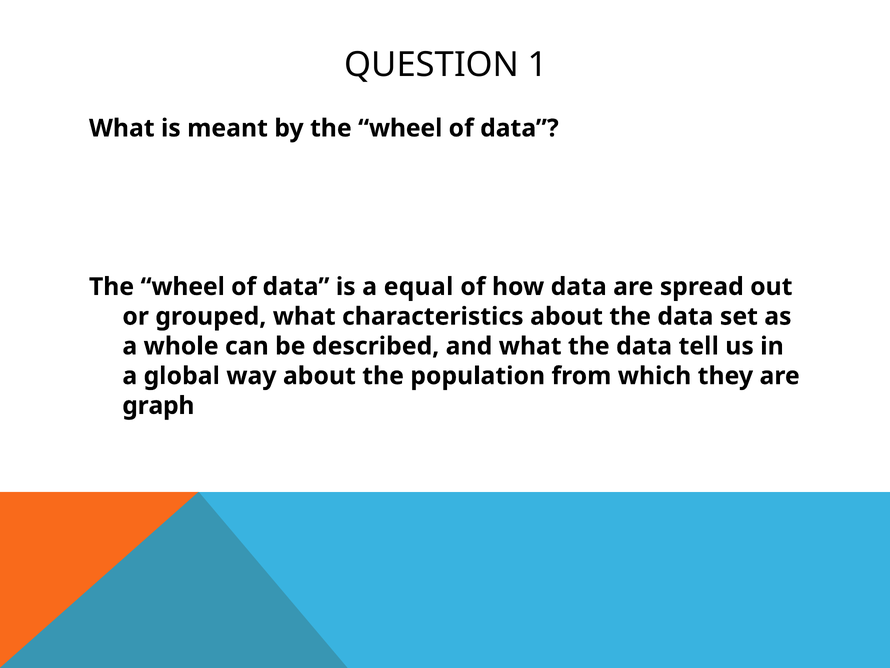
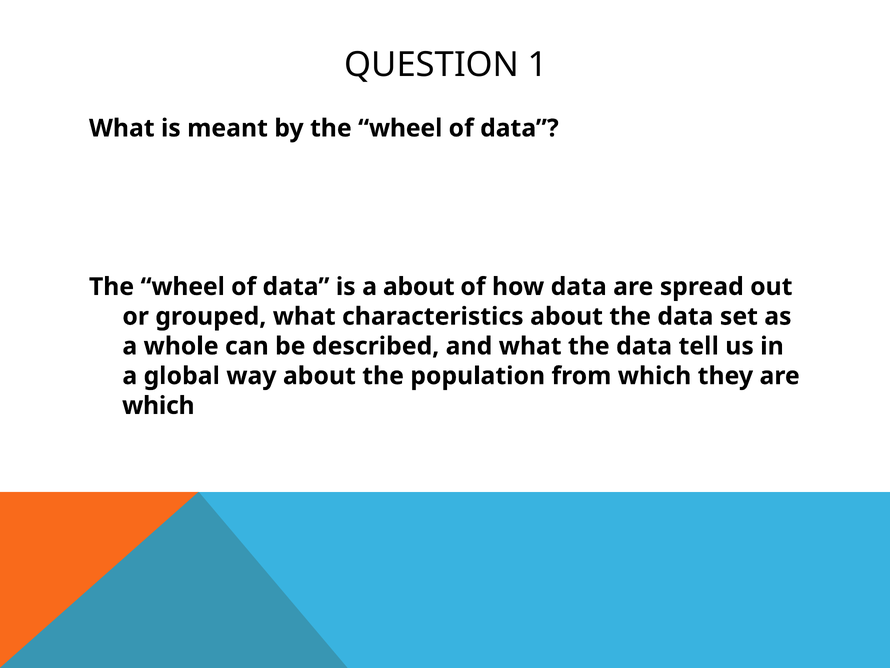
a equal: equal -> about
graph at (158, 405): graph -> which
